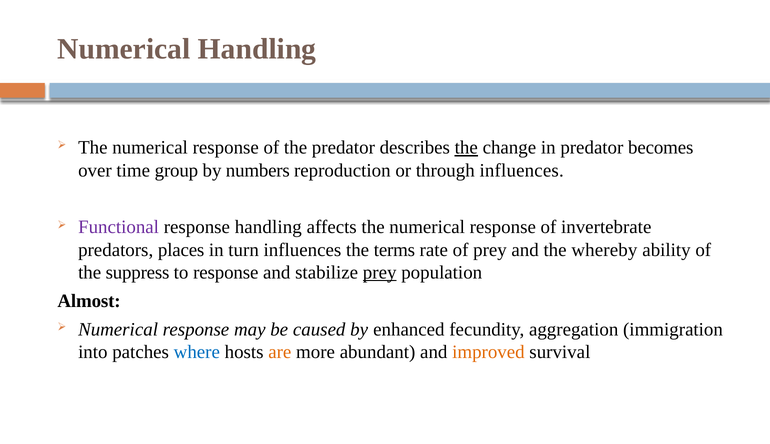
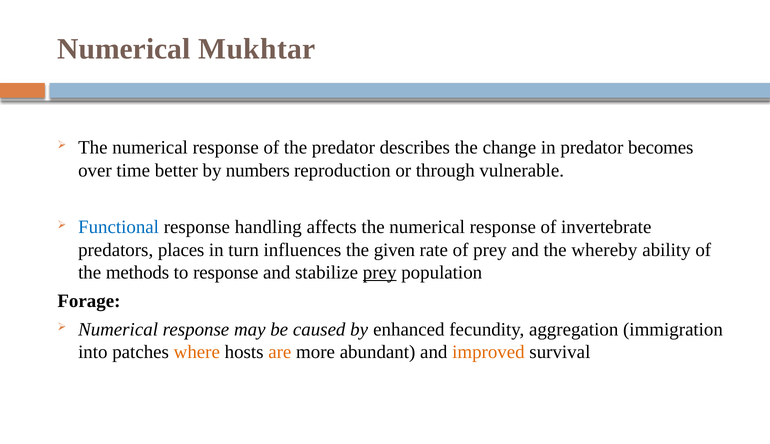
Numerical Handling: Handling -> Mukhtar
the at (466, 148) underline: present -> none
group: group -> better
through influences: influences -> vulnerable
Functional colour: purple -> blue
terms: terms -> given
suppress: suppress -> methods
Almost: Almost -> Forage
where colour: blue -> orange
